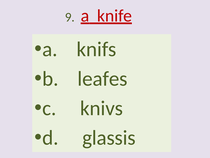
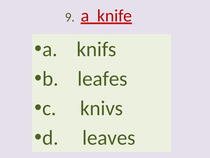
glassis: glassis -> leaves
